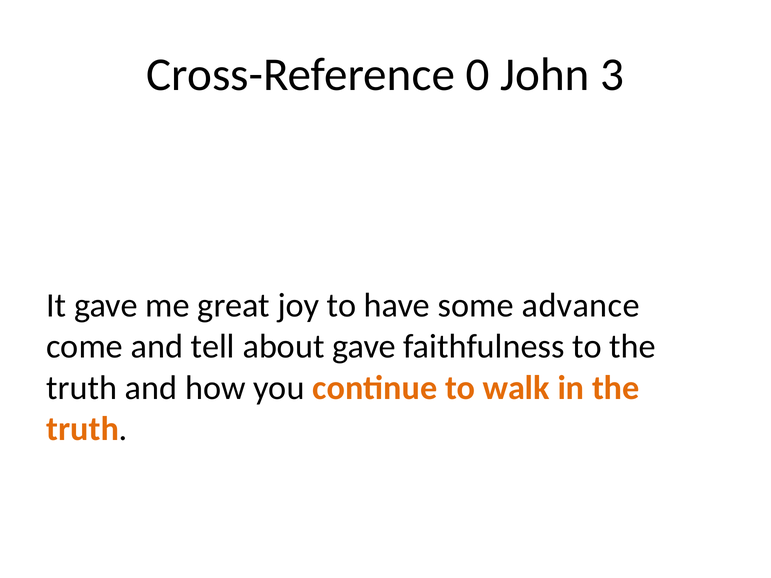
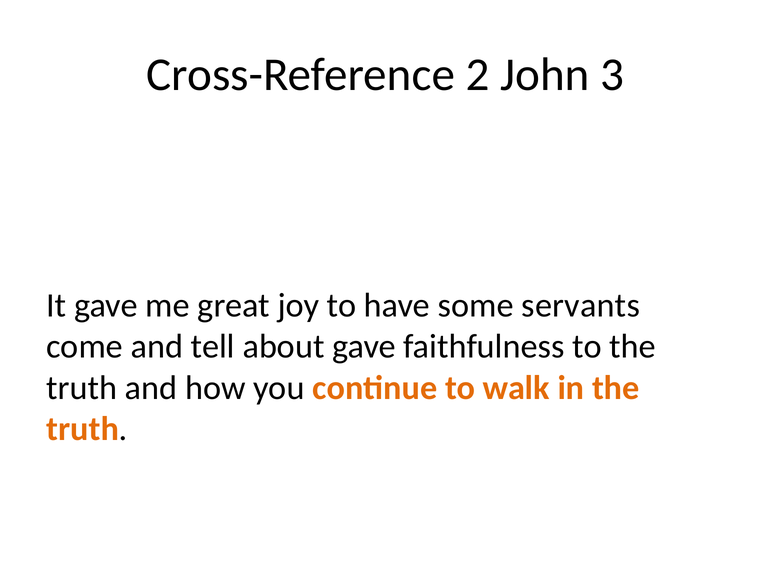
0: 0 -> 2
advance: advance -> servants
